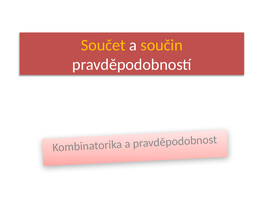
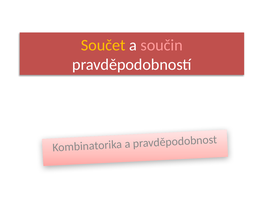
součin colour: yellow -> pink
